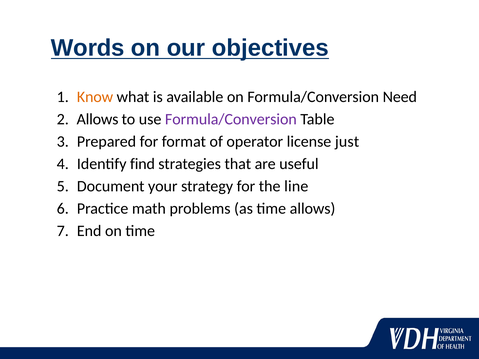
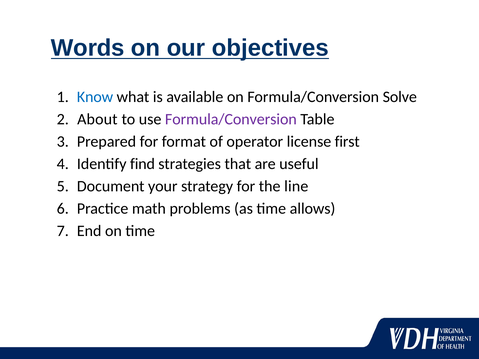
Know colour: orange -> blue
Need: Need -> Solve
Allows at (98, 119): Allows -> About
just: just -> first
